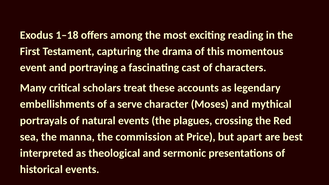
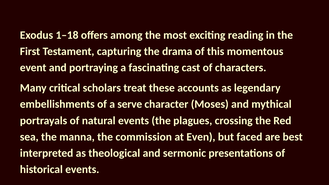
Price: Price -> Even
apart: apart -> faced
